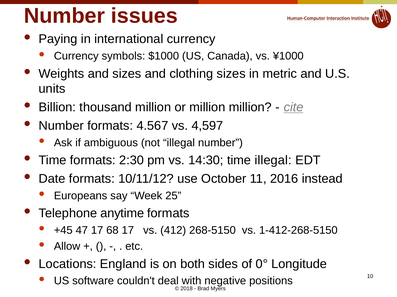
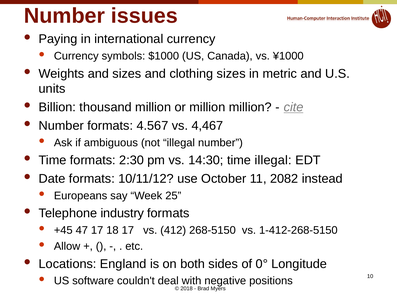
4,597: 4,597 -> 4,467
2016: 2016 -> 2082
anytime: anytime -> industry
68: 68 -> 18
